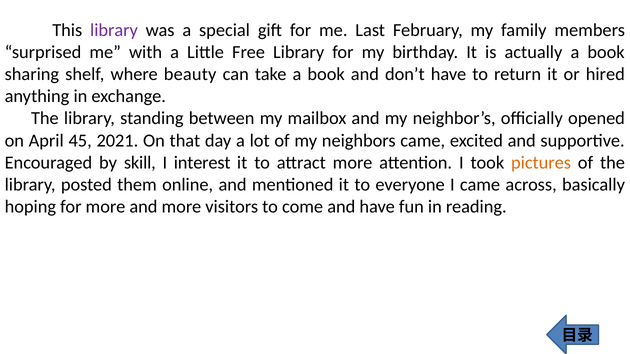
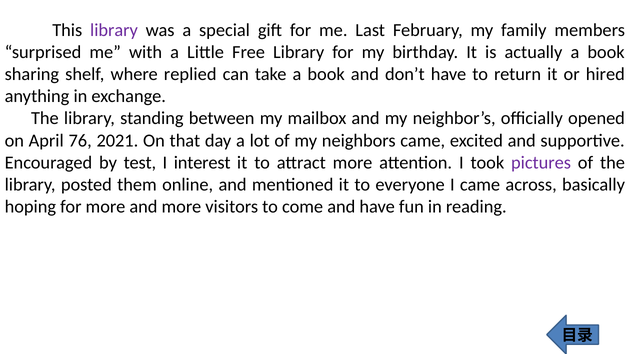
beauty: beauty -> replied
45: 45 -> 76
skill: skill -> test
pictures colour: orange -> purple
